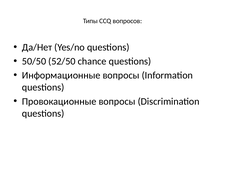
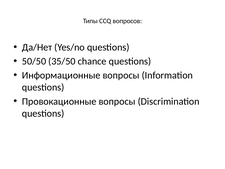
52/50: 52/50 -> 35/50
